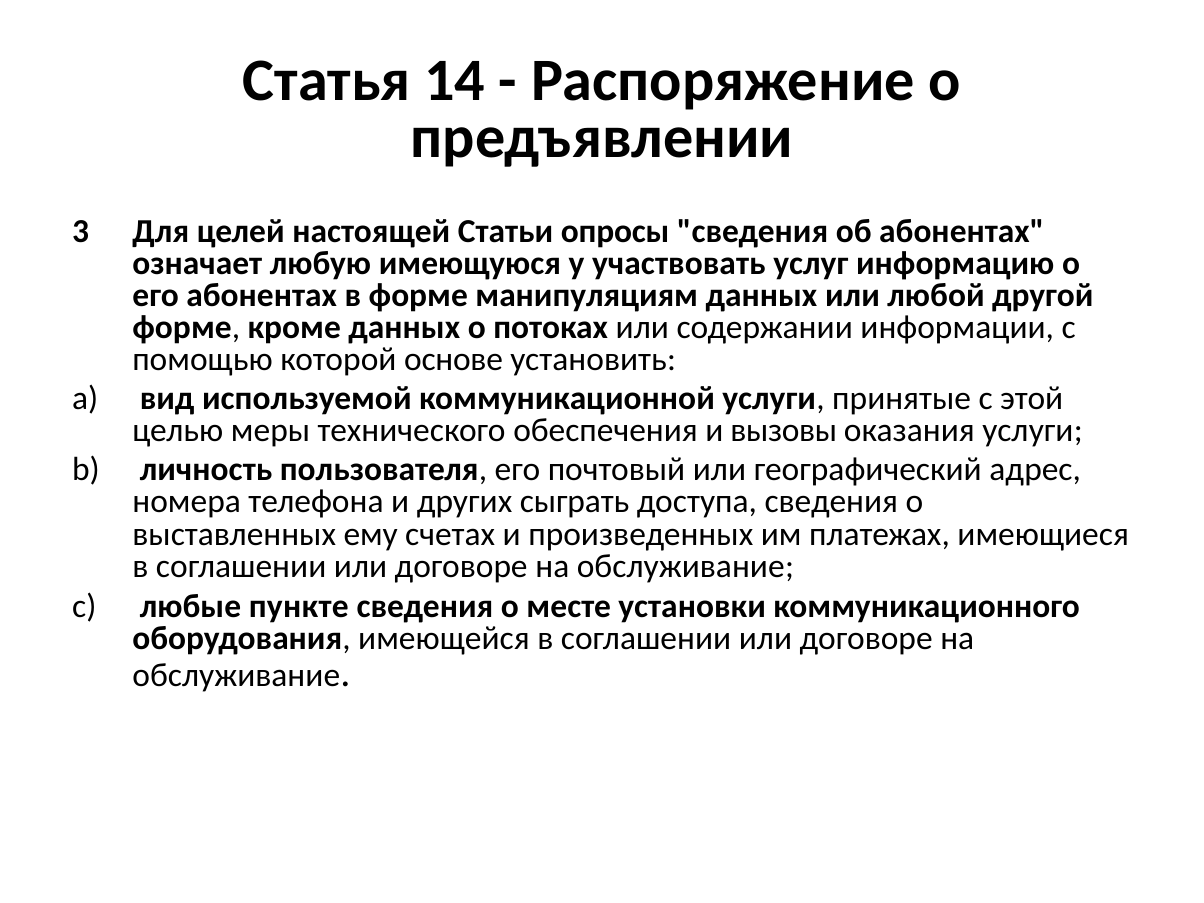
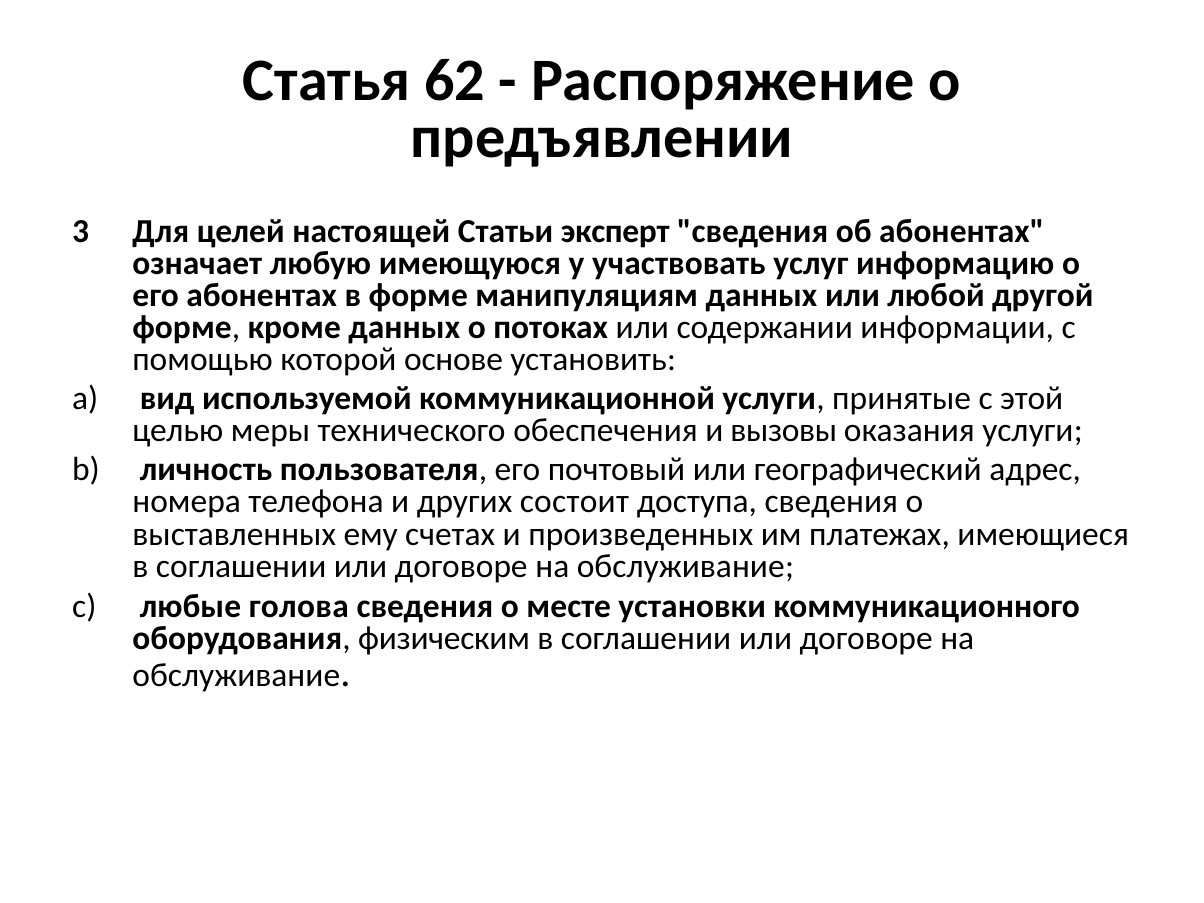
14: 14 -> 62
опросы: опросы -> эксперт
сыграть: сыграть -> состоит
пункте: пункте -> голова
имеющейся: имеющейся -> физическим
